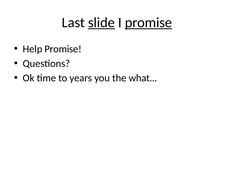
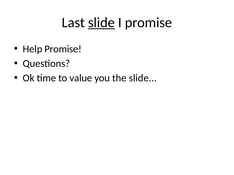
promise at (148, 23) underline: present -> none
years: years -> value
the what: what -> slide
